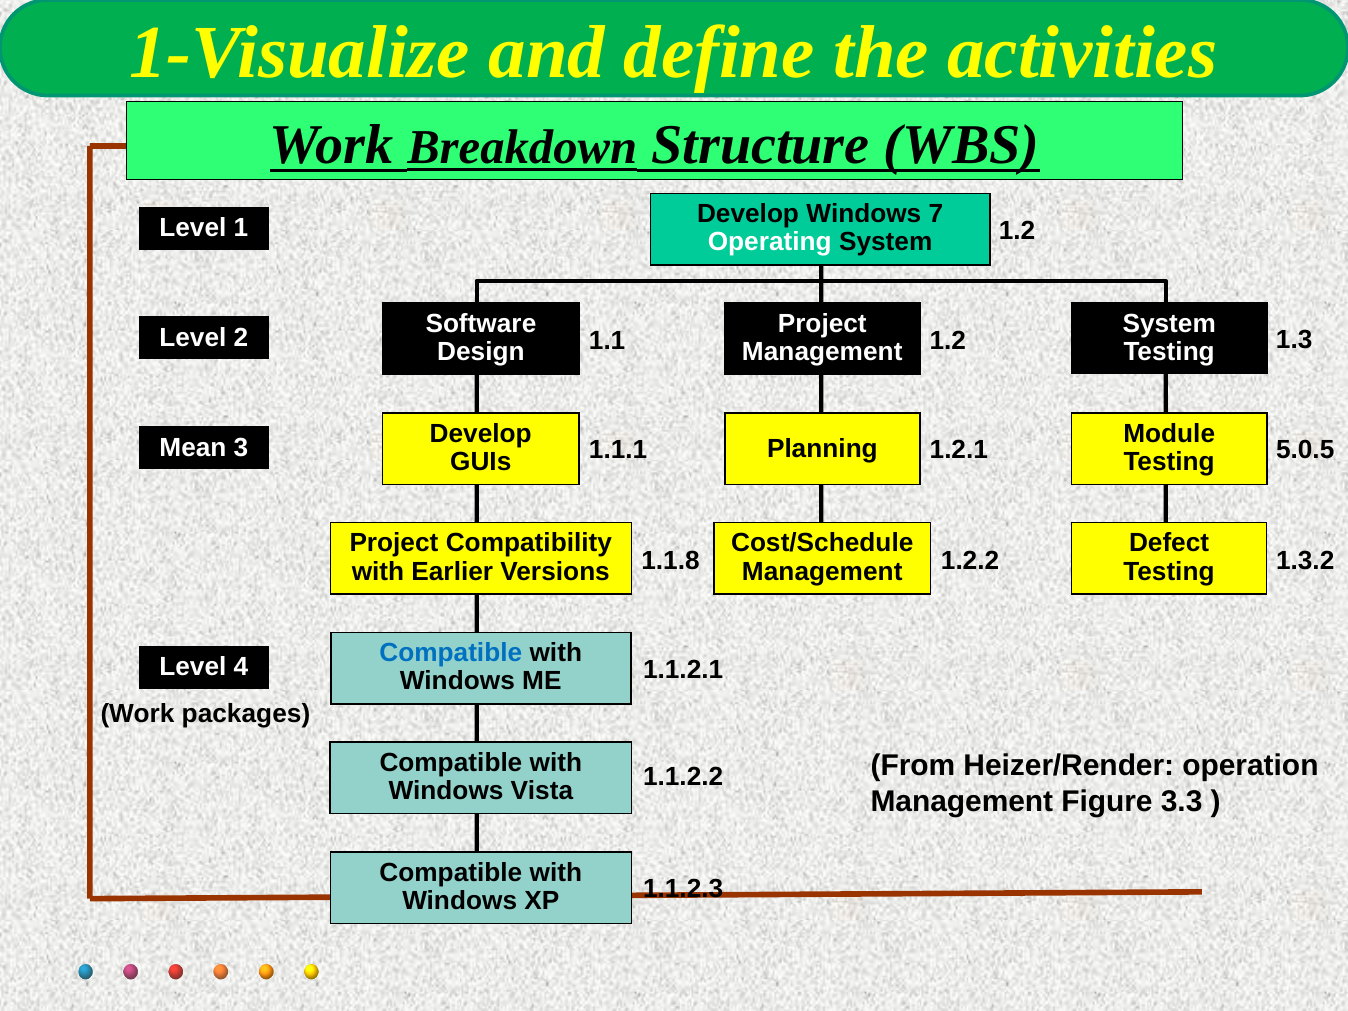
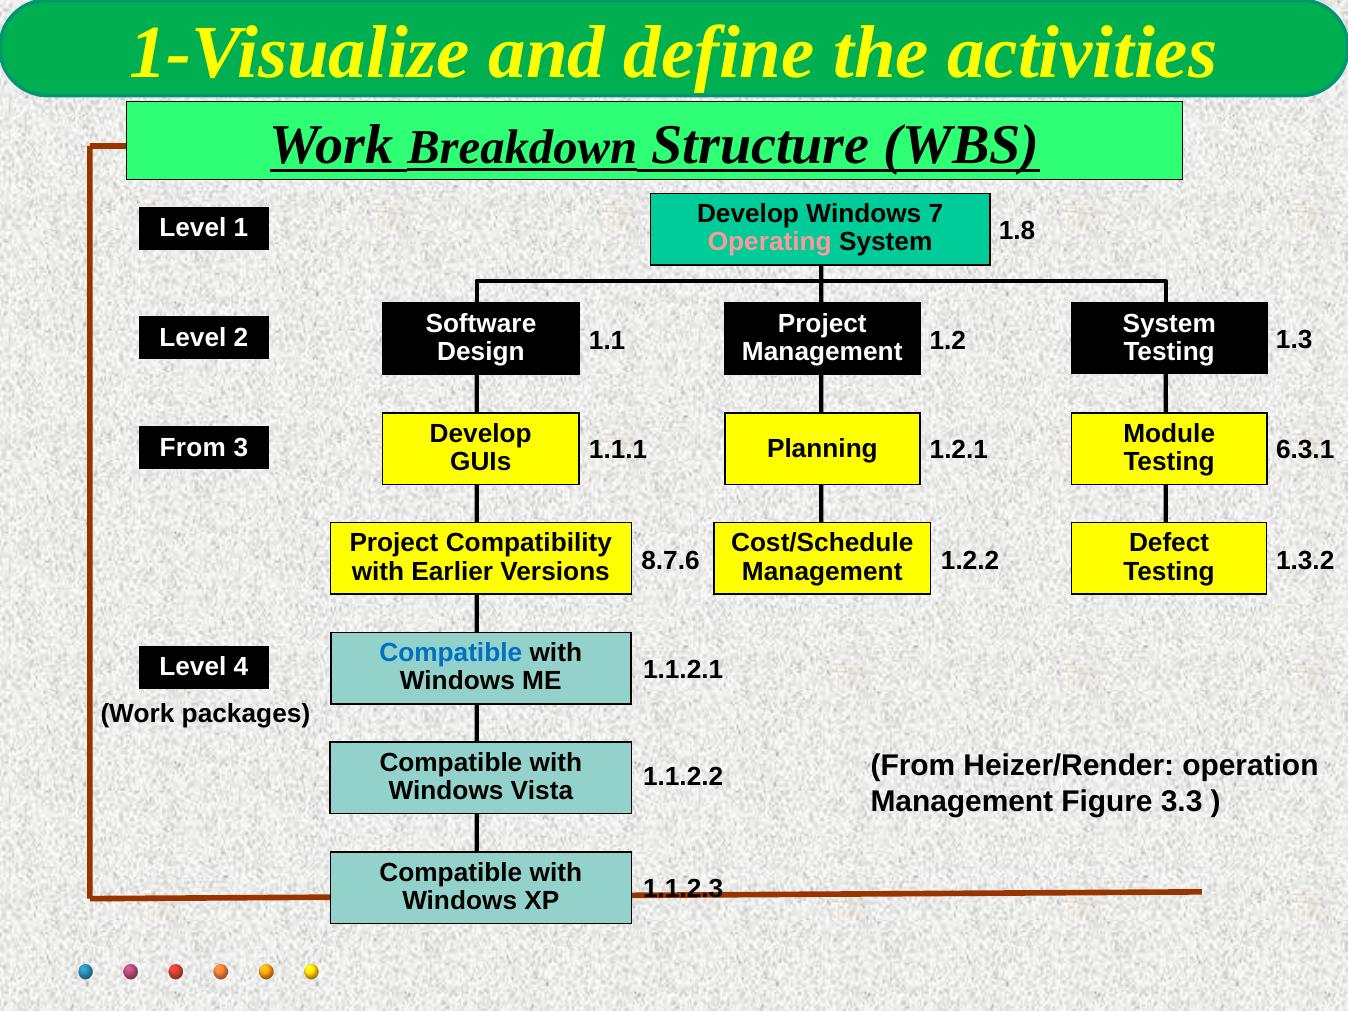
Operating colour: white -> pink
System 1.2: 1.2 -> 1.8
Mean at (193, 447): Mean -> From
5.0.5: 5.0.5 -> 6.3.1
1.1.8: 1.1.8 -> 8.7.6
